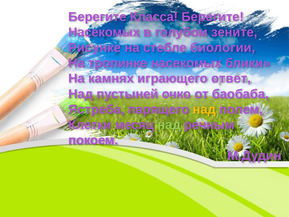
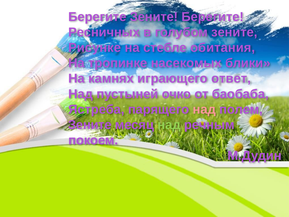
Берегите Класса: Класса -> Зените
Насекомых at (104, 32): Насекомых -> Ресничных
биологии: биологии -> обитания
над at (204, 109) colour: yellow -> pink
Клетки at (90, 125): Клетки -> Зените
